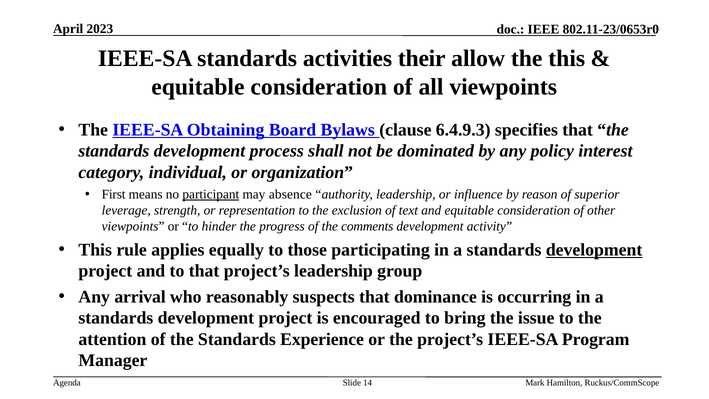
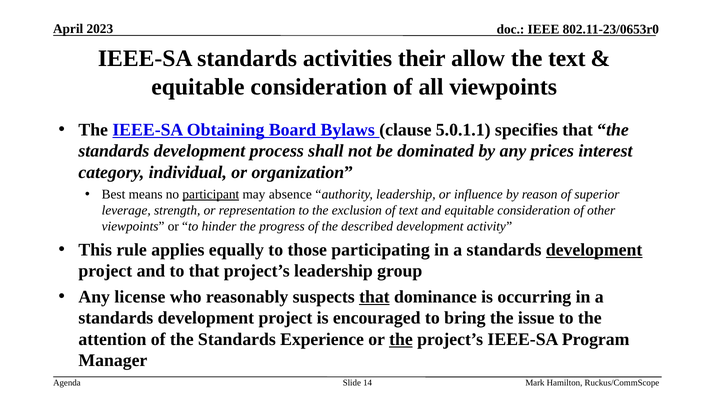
the this: this -> text
6.4.9.3: 6.4.9.3 -> 5.0.1.1
policy: policy -> prices
First: First -> Best
comments: comments -> described
arrival: arrival -> license
that at (374, 297) underline: none -> present
the at (401, 339) underline: none -> present
